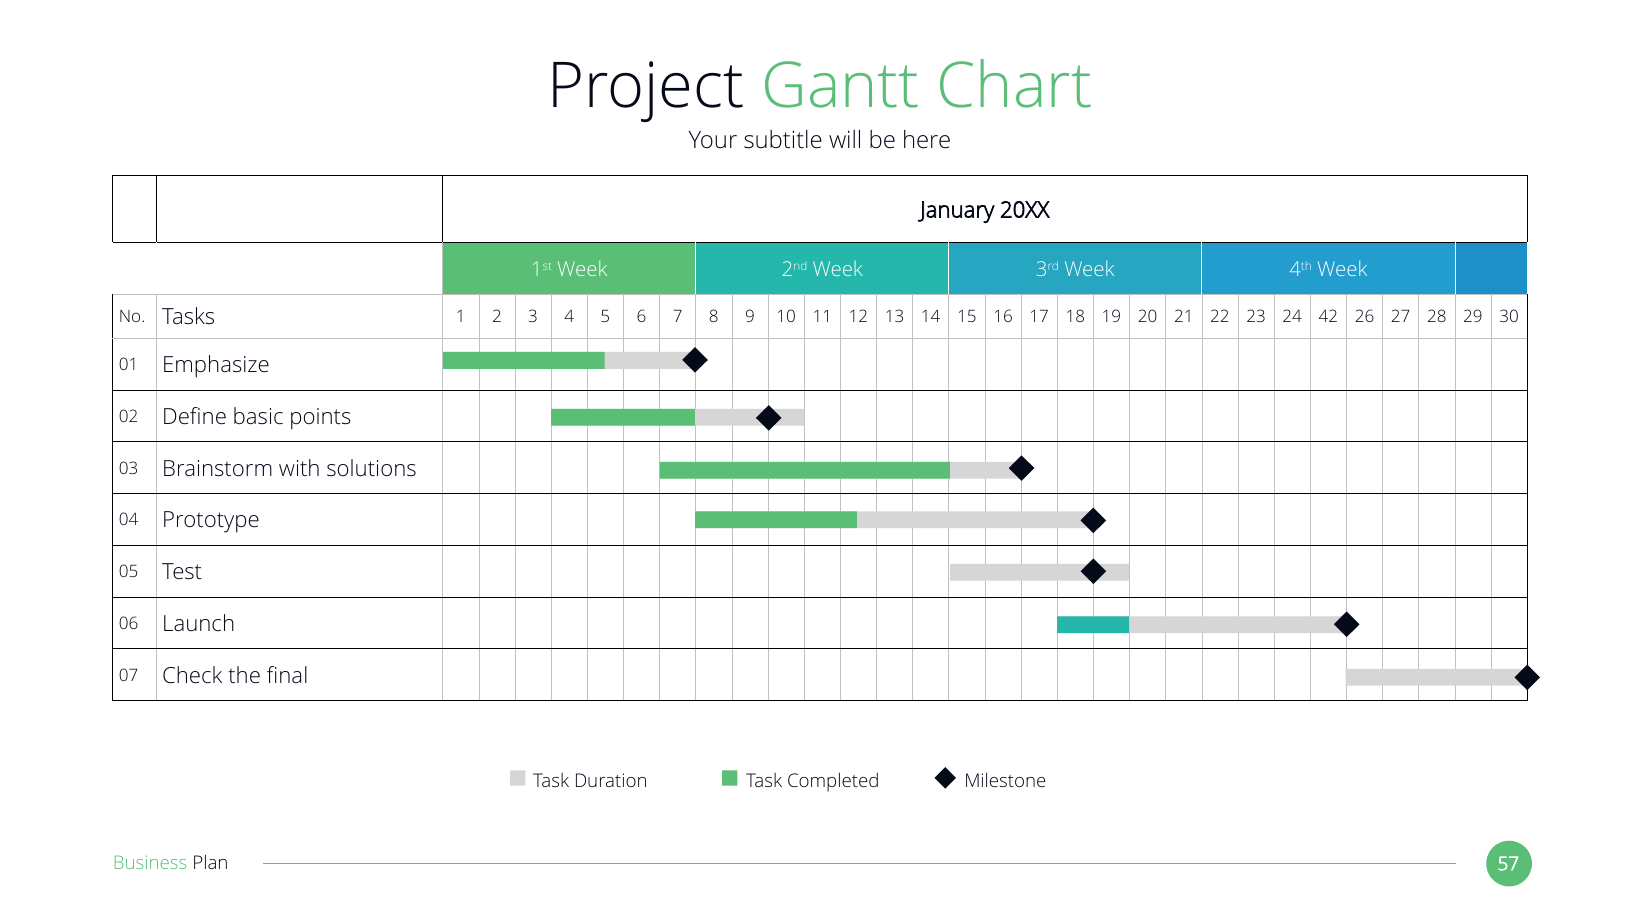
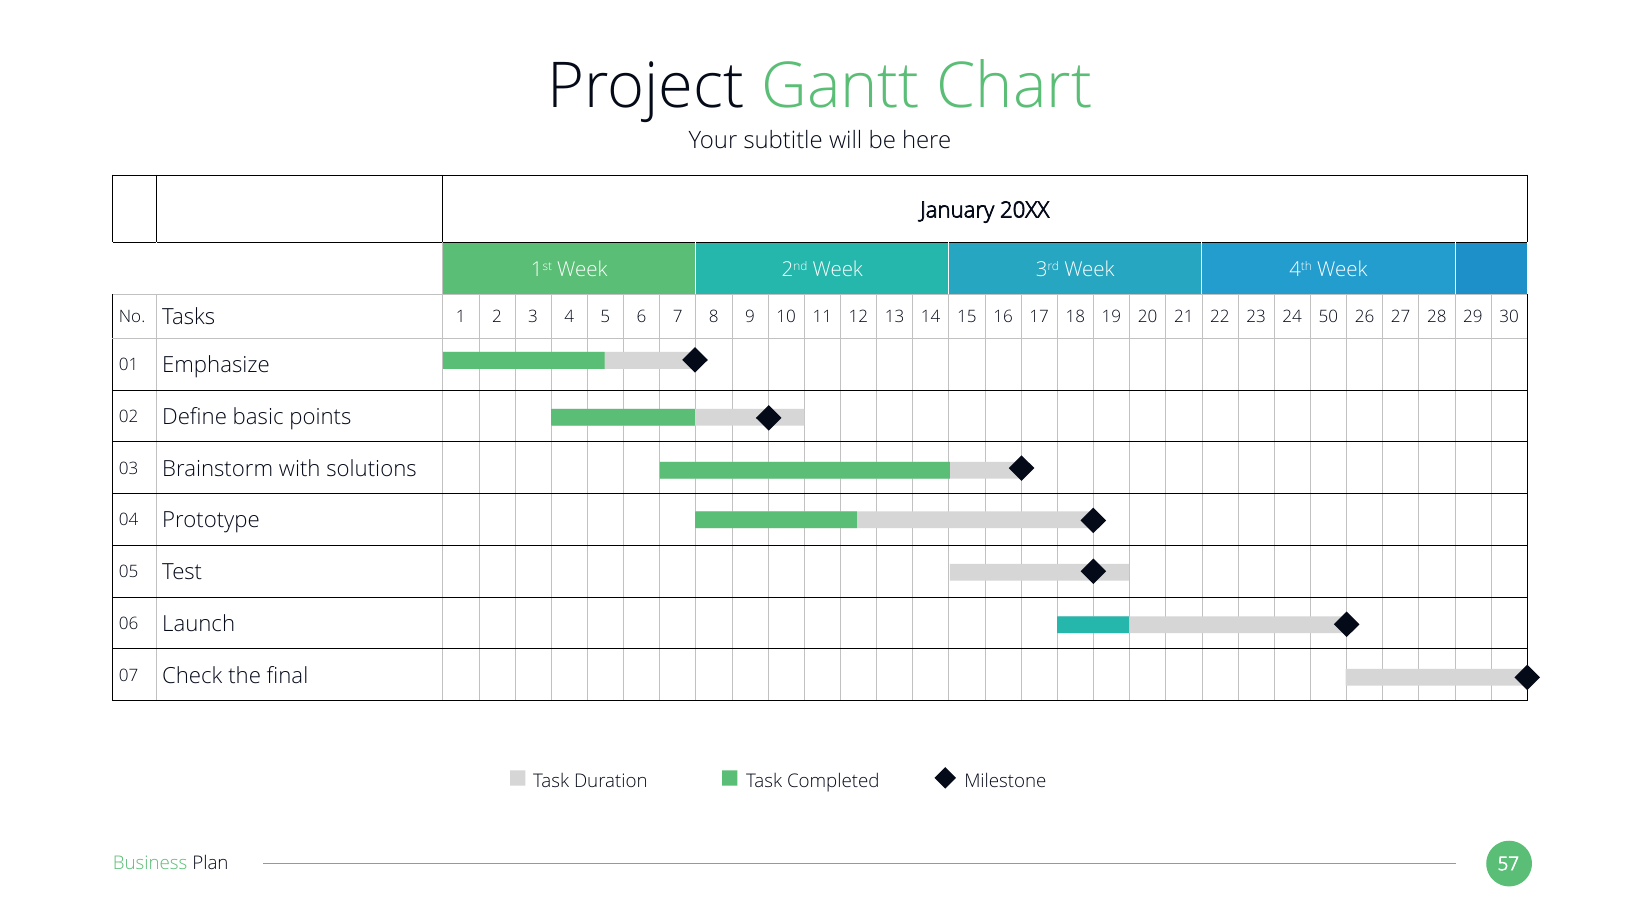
42: 42 -> 50
